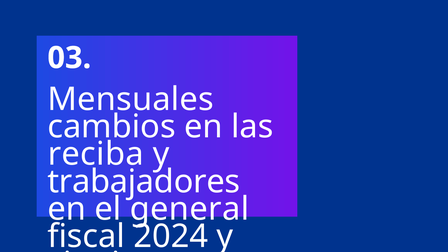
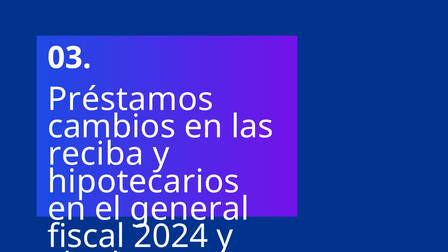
Mensuales: Mensuales -> Préstamos
trabajadores: trabajadores -> hipotecarios
